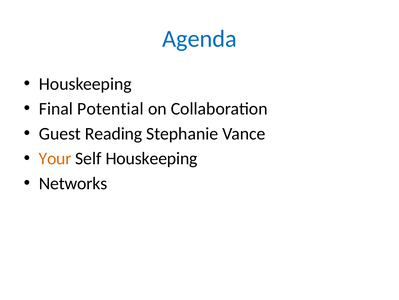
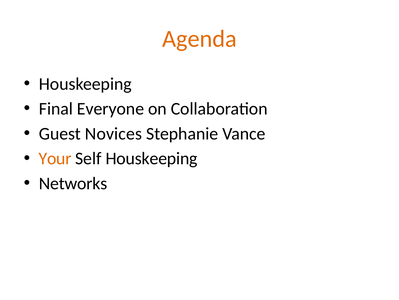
Agenda colour: blue -> orange
Potential: Potential -> Everyone
Reading: Reading -> Novices
